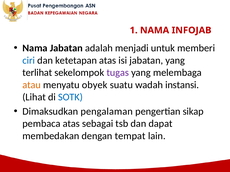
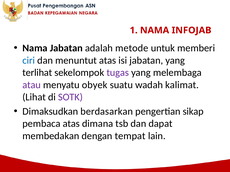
menjadi: menjadi -> metode
ketetapan: ketetapan -> menuntut
atau colour: orange -> purple
instansi: instansi -> kalimat
SOTK colour: blue -> purple
pengalaman: pengalaman -> berdasarkan
sebagai: sebagai -> dimana
